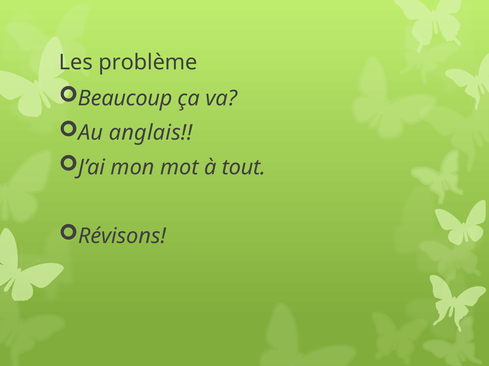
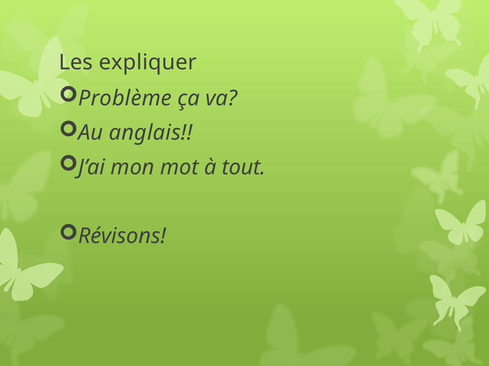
problème: problème -> expliquer
Beaucoup: Beaucoup -> Problème
